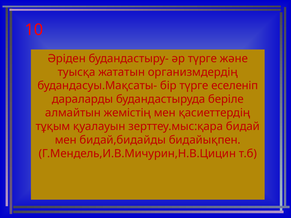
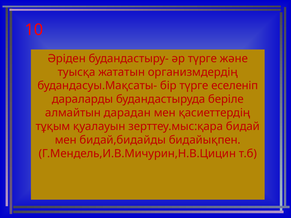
жемістің: жемістің -> дарадан
